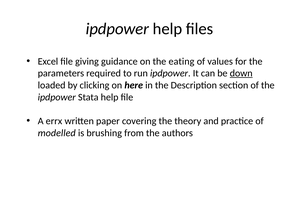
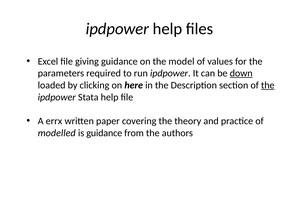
eating: eating -> model
the at (268, 85) underline: none -> present
is brushing: brushing -> guidance
